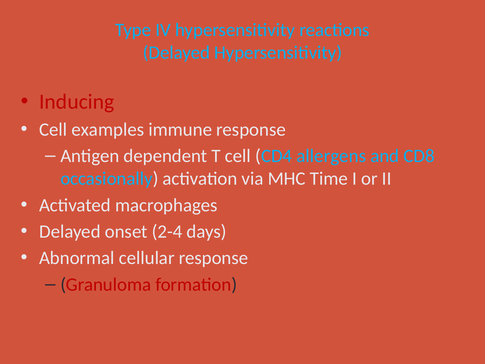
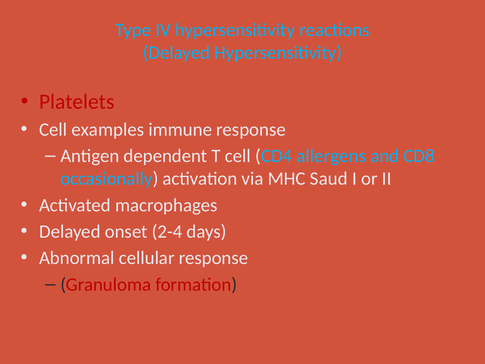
Inducing: Inducing -> Platelets
Time: Time -> Saud
